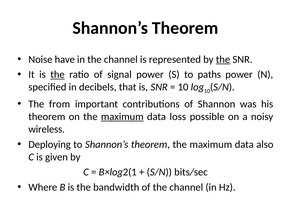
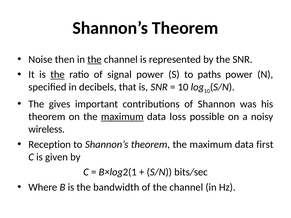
have: have -> then
the at (94, 59) underline: none -> present
the at (223, 59) underline: present -> none
from: from -> gives
Deploying: Deploying -> Reception
also: also -> first
